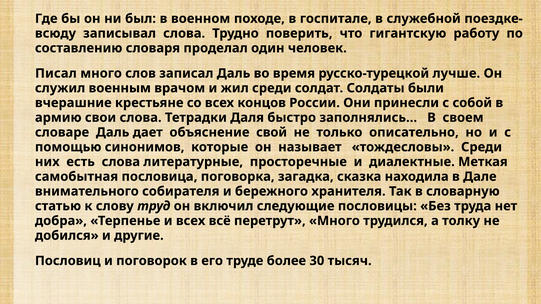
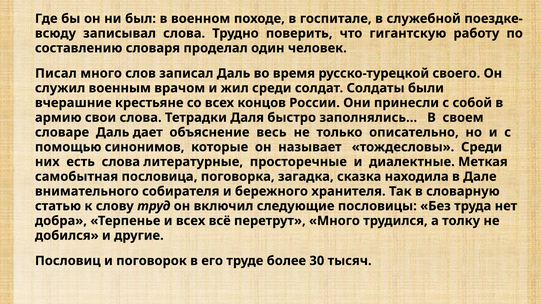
лучше: лучше -> своего
свой: свой -> весь
